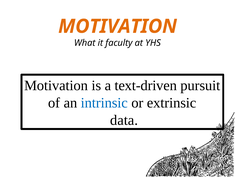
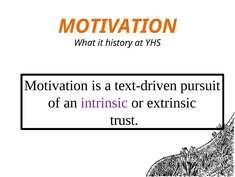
faculty: faculty -> history
intrinsic colour: blue -> purple
data: data -> trust
